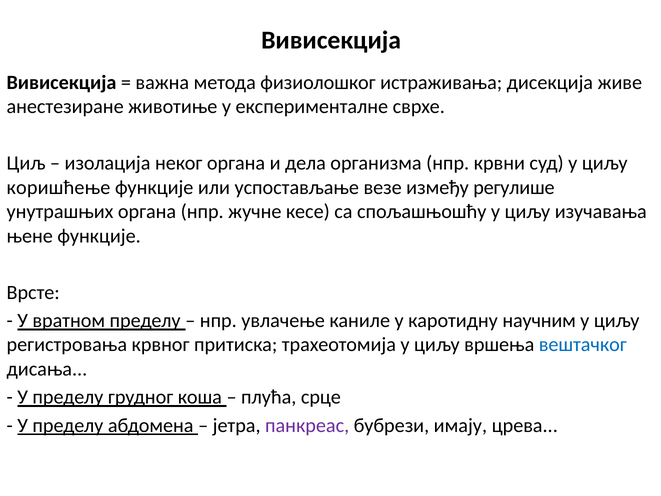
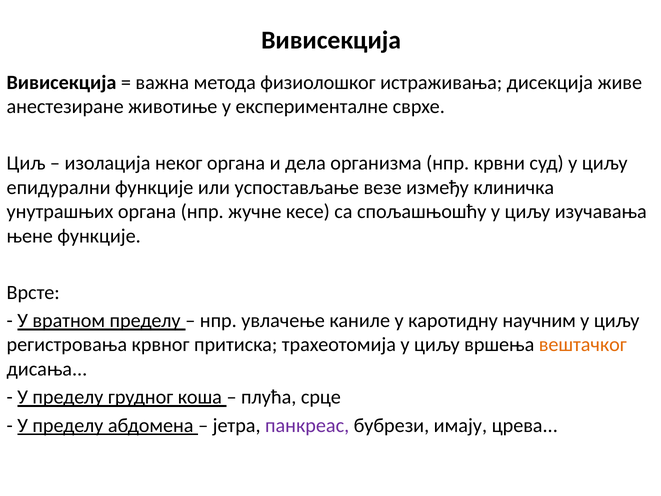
коришћење: коришћење -> епидурални
регулише: регулише -> клиничка
вештачког colour: blue -> orange
